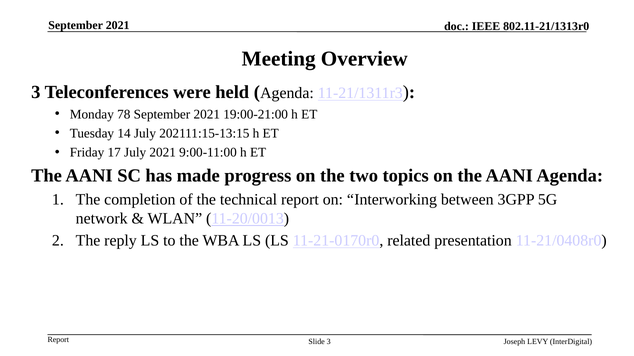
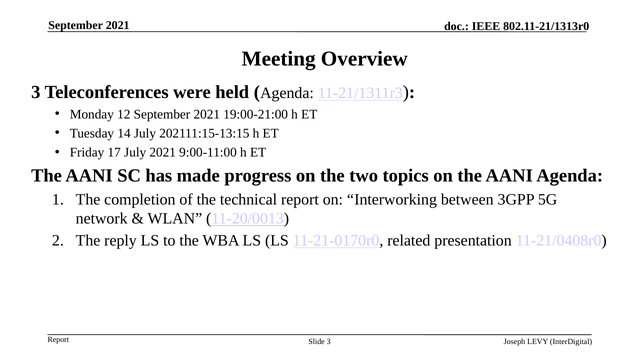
78: 78 -> 12
